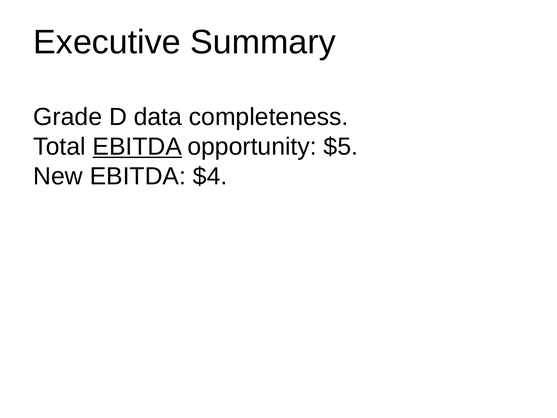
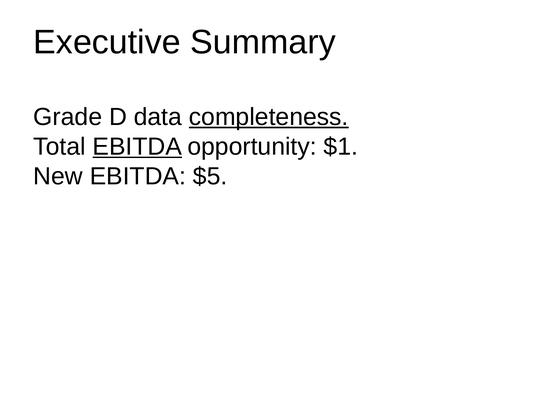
completeness underline: none -> present
$5: $5 -> $1
$4: $4 -> $5
